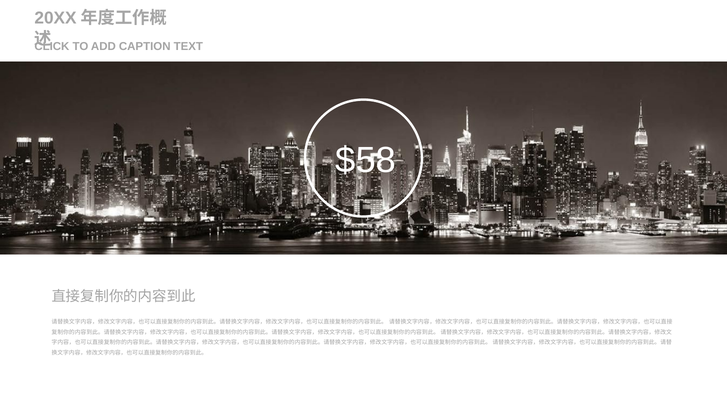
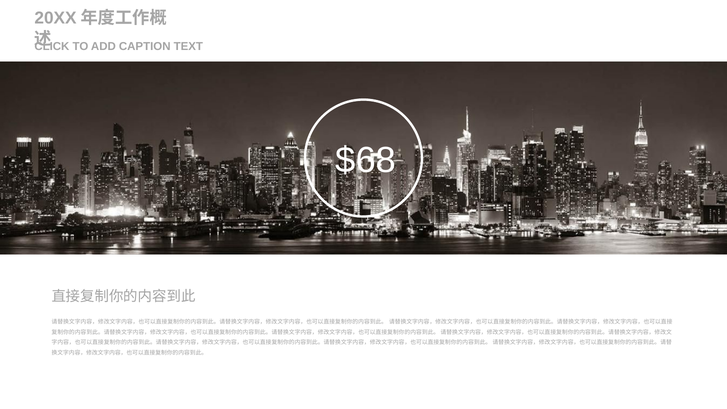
$58: $58 -> $68
